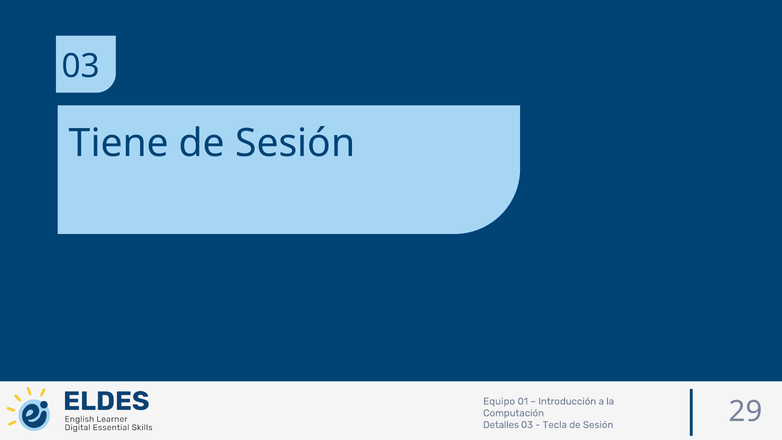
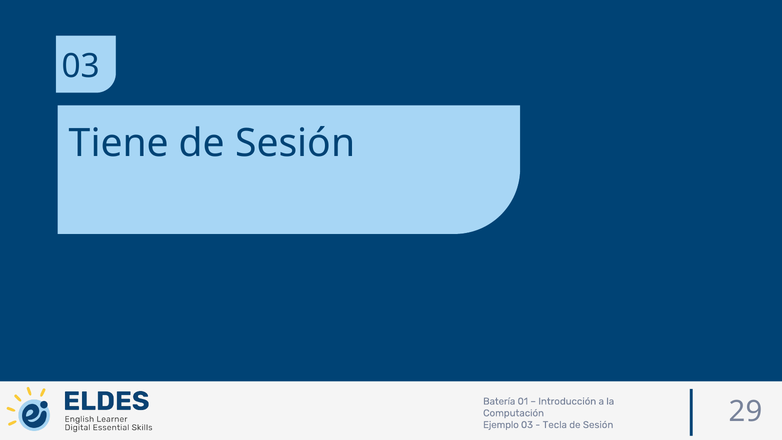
Equipo: Equipo -> Batería
Detalles: Detalles -> Ejemplo
